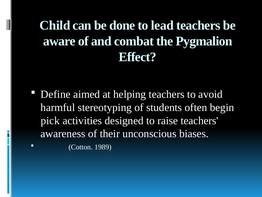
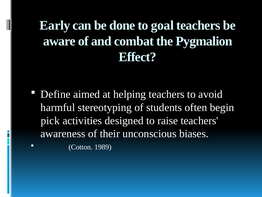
Child: Child -> Early
lead: lead -> goal
